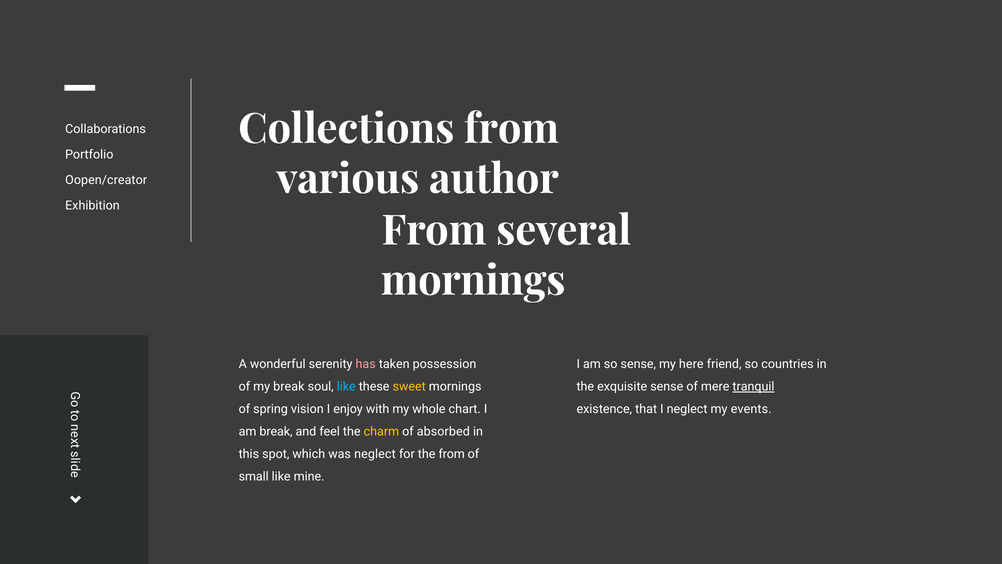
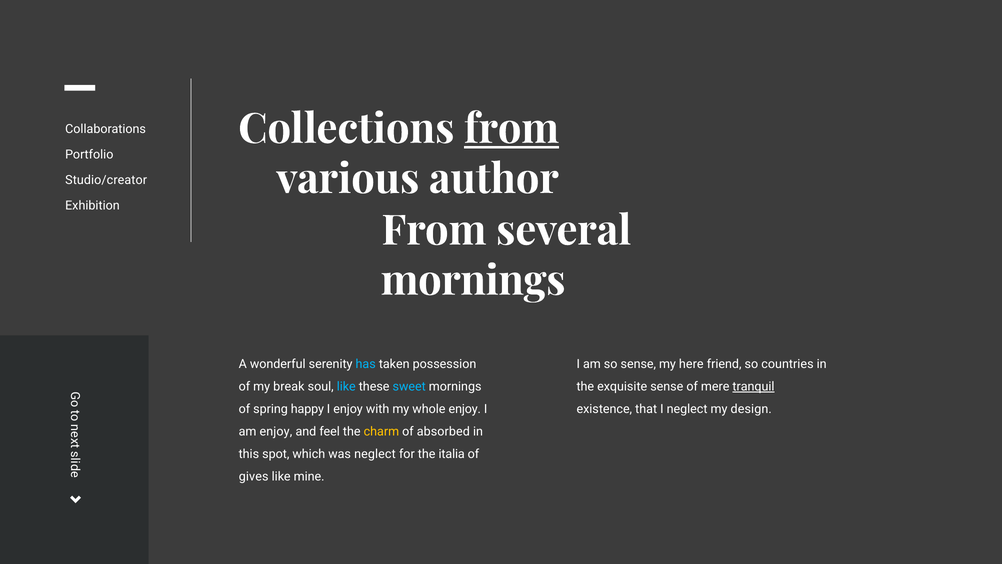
from at (512, 129) underline: none -> present
Oopen/creator: Oopen/creator -> Studio/creator
has colour: pink -> light blue
sweet colour: yellow -> light blue
vision: vision -> happy
whole chart: chart -> enjoy
events: events -> design
am break: break -> enjoy
the from: from -> italia
small: small -> gives
